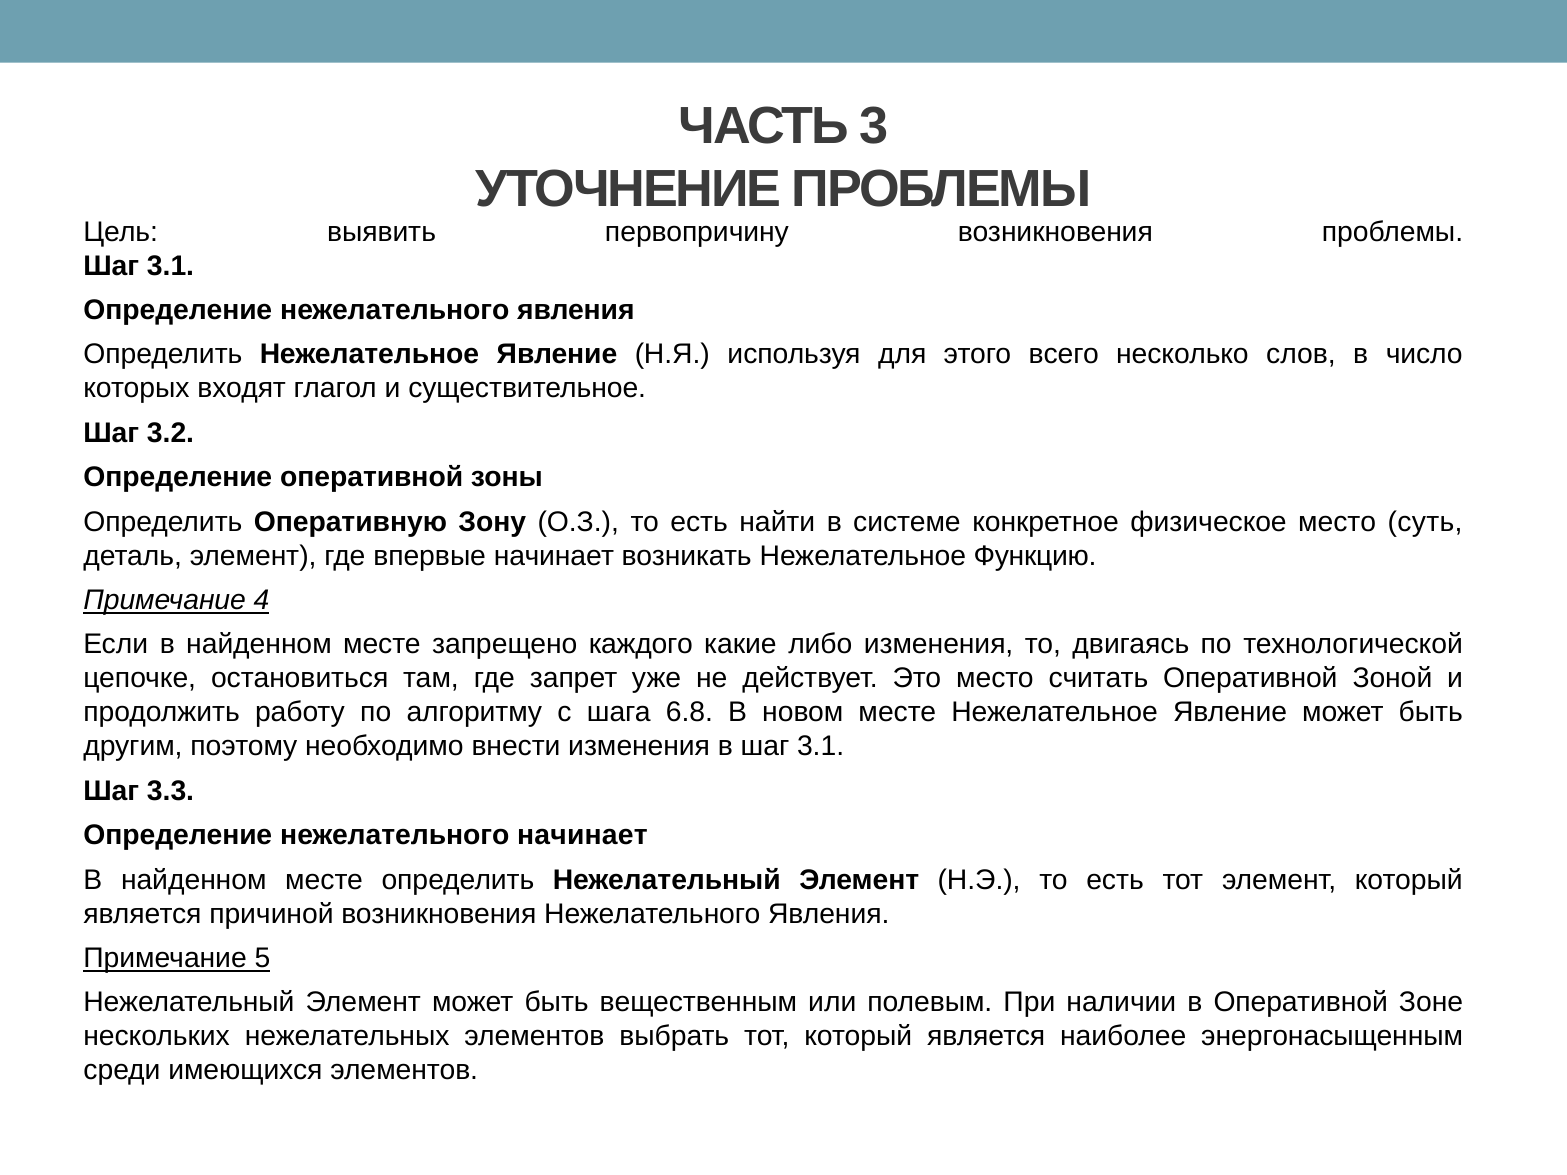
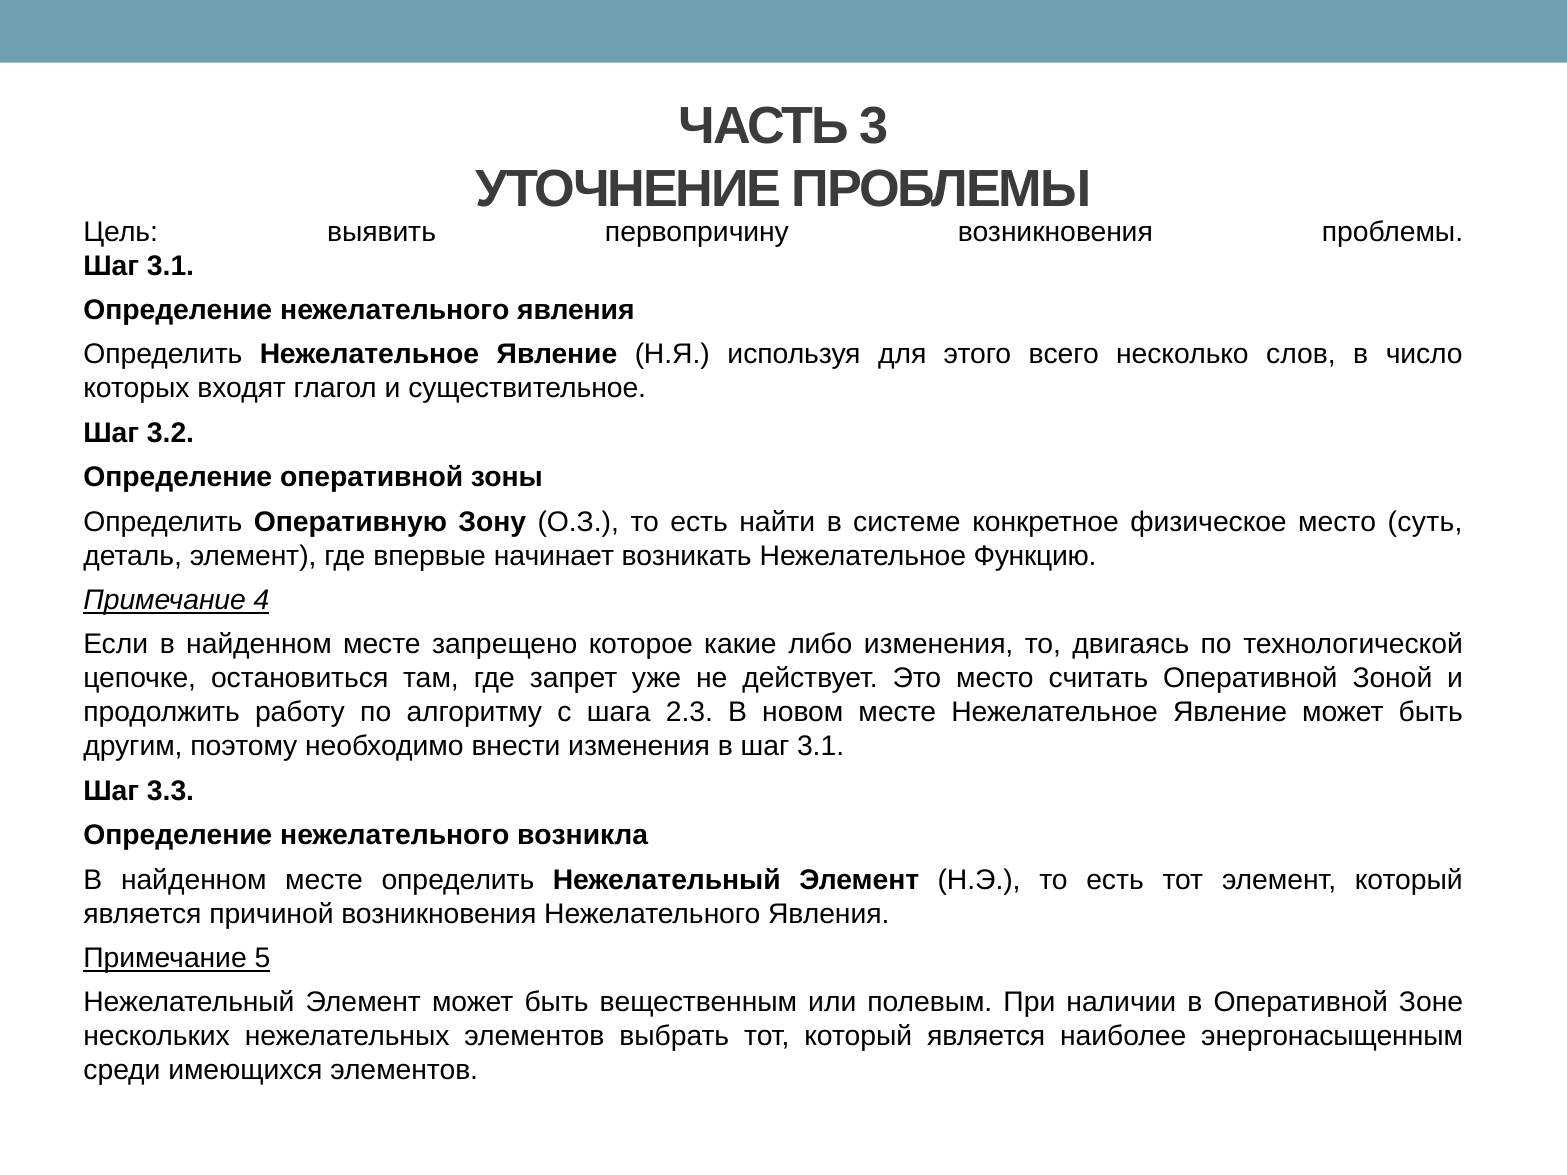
каждого: каждого -> которое
6.8: 6.8 -> 2.3
нежелательного начинает: начинает -> возникла
